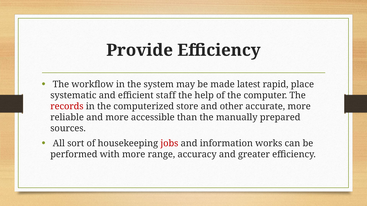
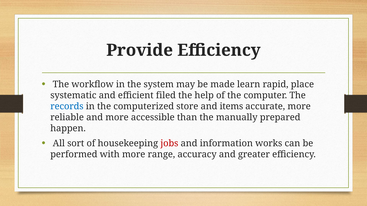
latest: latest -> learn
staff: staff -> filed
records colour: red -> blue
other: other -> items
sources: sources -> happen
